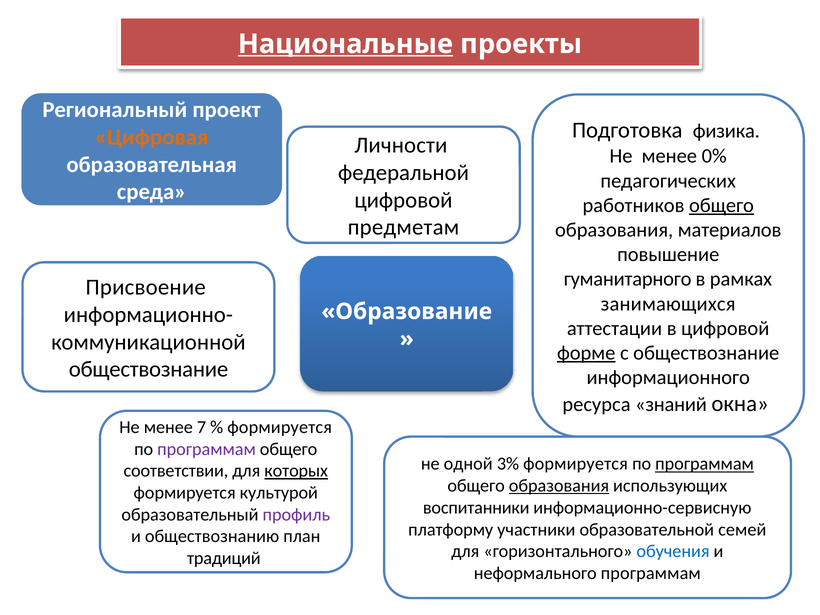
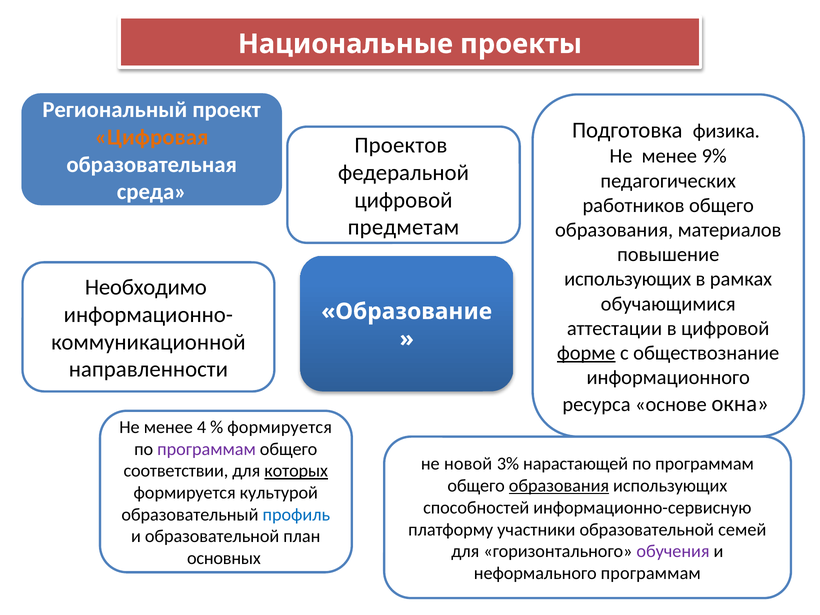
Национальные underline: present -> none
Личности: Личности -> Проектов
0%: 0% -> 9%
общего at (722, 205) underline: present -> none
гуманитарного at (628, 279): гуманитарного -> использующих
Присвоение: Присвоение -> Необходимо
занимающихся: занимающихся -> обучающимися
обществознание at (149, 369): обществознание -> направленности
знаний: знаний -> основе
7: 7 -> 4
одной: одной -> новой
3% формируется: формируется -> нарастающей
программам at (705, 464) underline: present -> none
воспитанники: воспитанники -> способностей
профиль colour: purple -> blue
и обществознанию: обществознанию -> образовательной
обучения colour: blue -> purple
традиций: традиций -> основных
